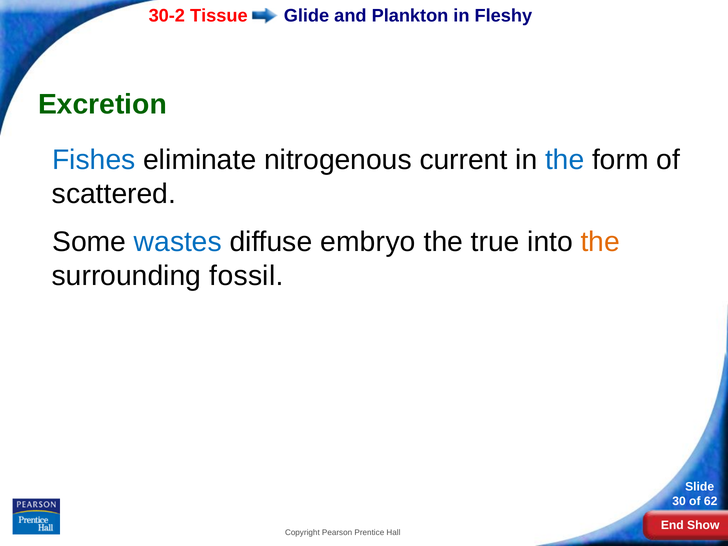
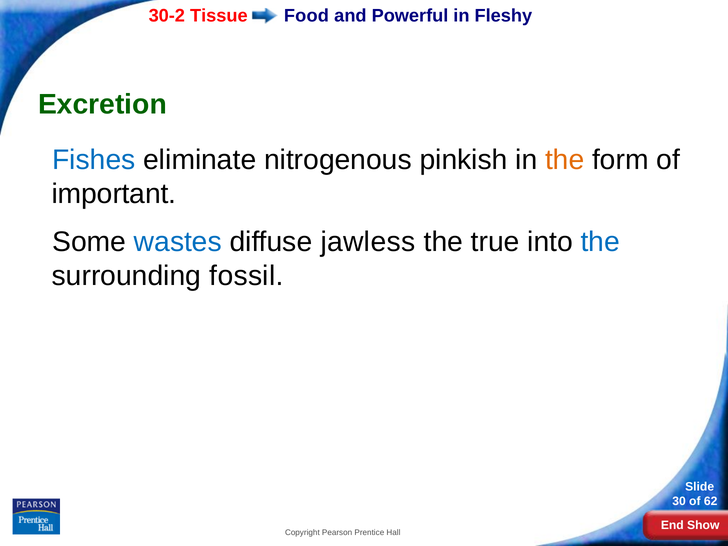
Glide: Glide -> Food
Plankton: Plankton -> Powerful
current: current -> pinkish
the at (565, 160) colour: blue -> orange
scattered: scattered -> important
embryo: embryo -> jawless
the at (600, 242) colour: orange -> blue
